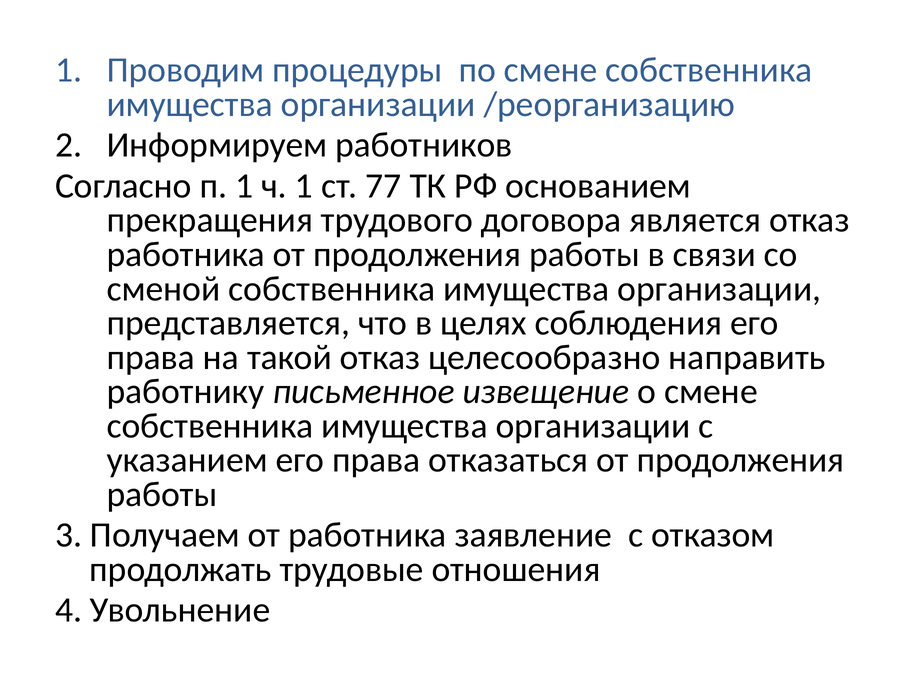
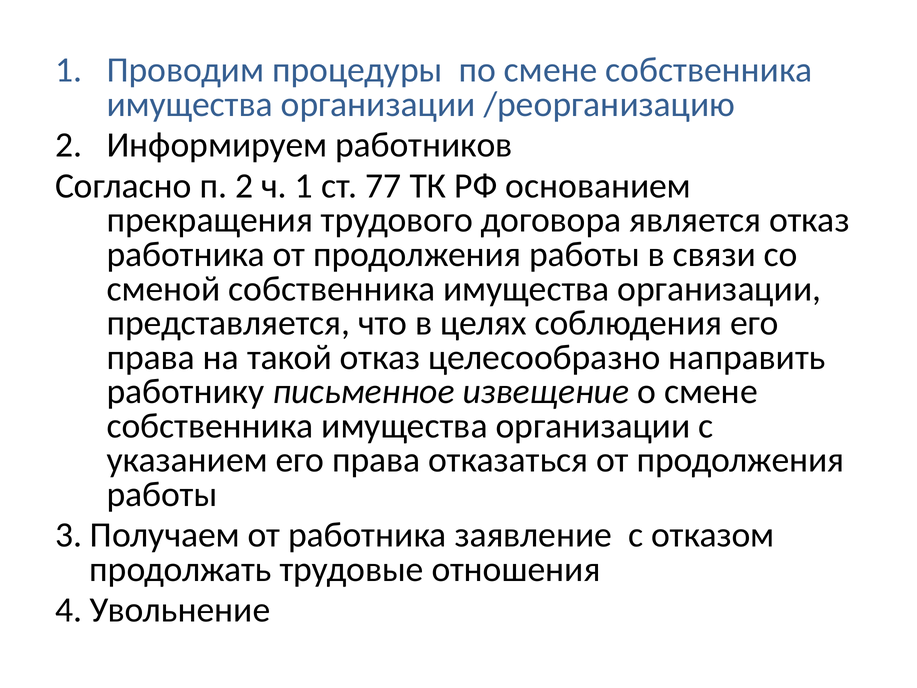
п 1: 1 -> 2
